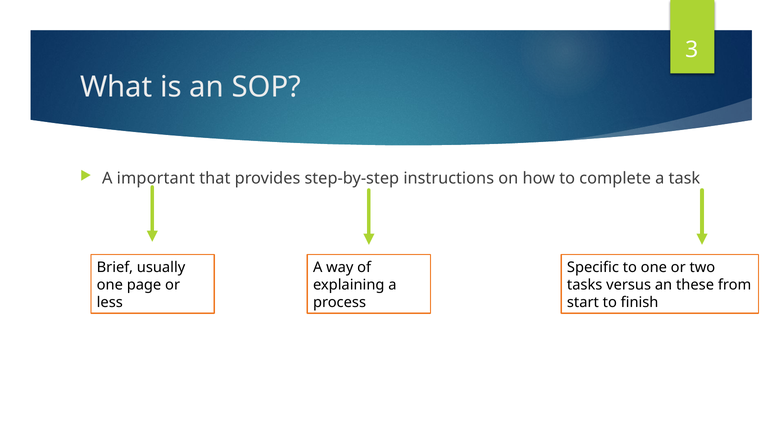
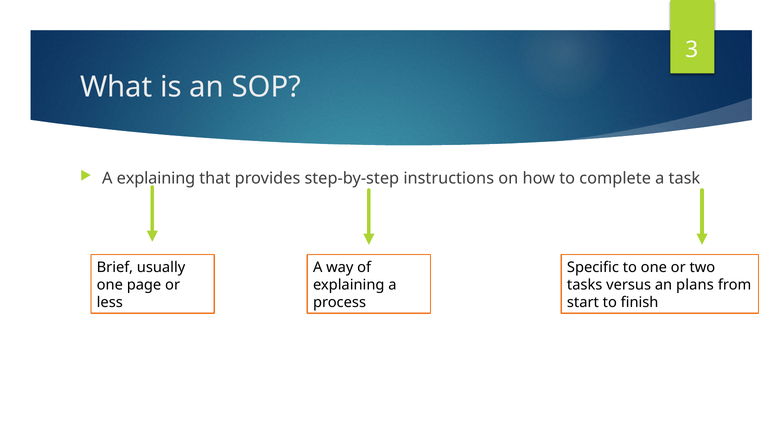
A important: important -> explaining
these: these -> plans
